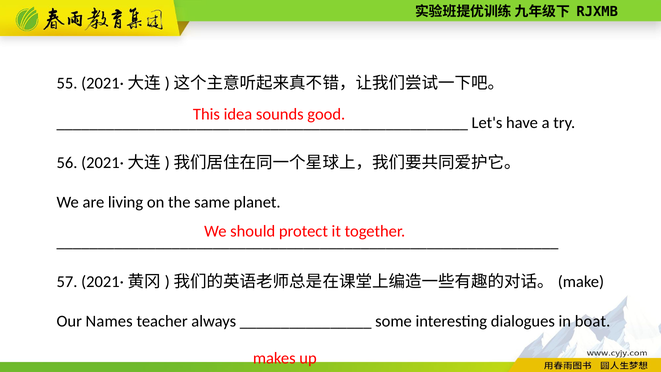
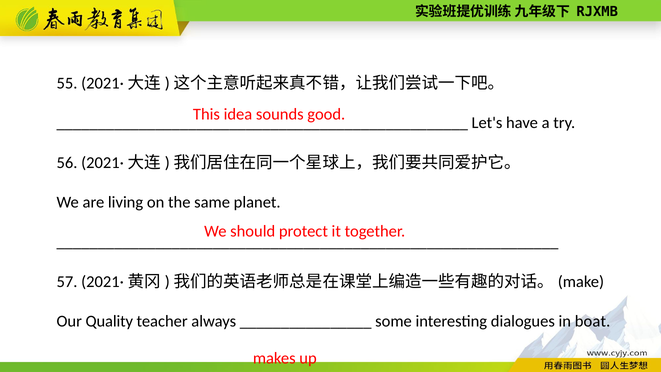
Names: Names -> Quality
